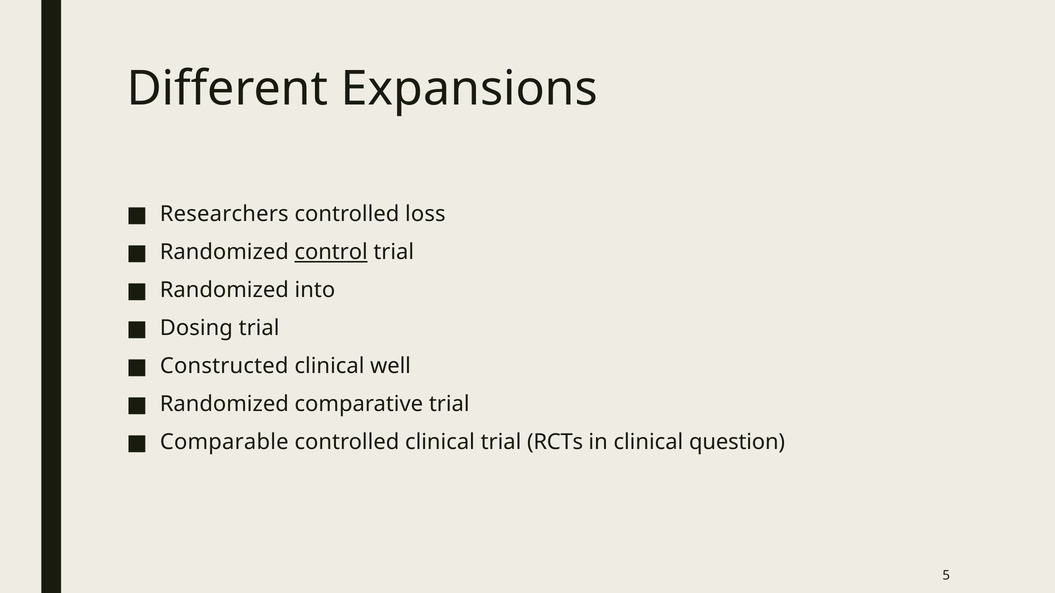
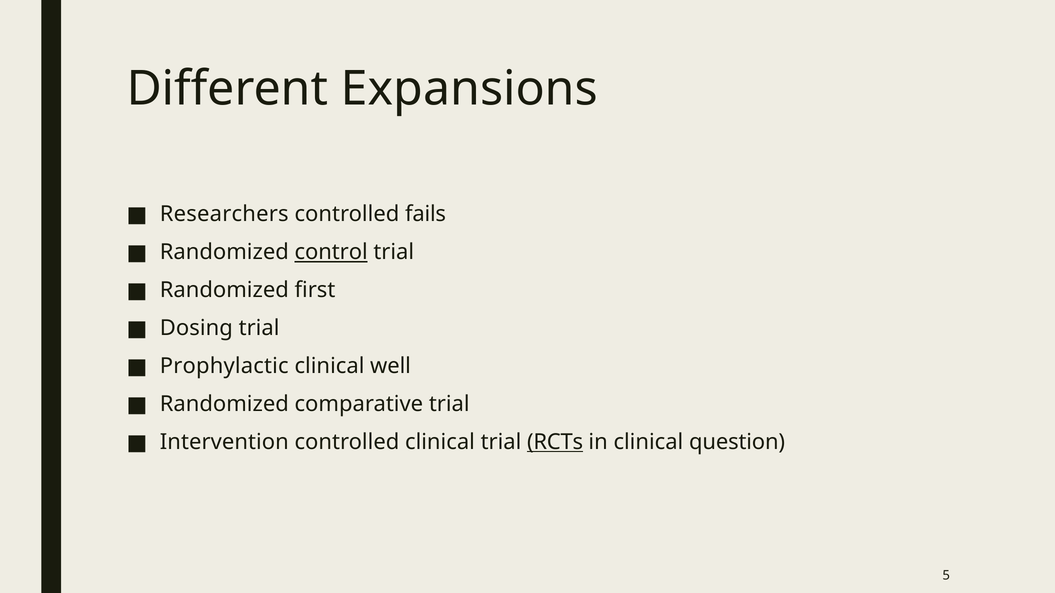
loss: loss -> fails
into: into -> first
Constructed: Constructed -> Prophylactic
Comparable: Comparable -> Intervention
RCTs underline: none -> present
